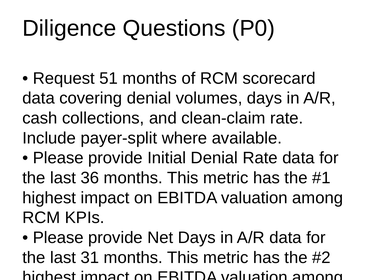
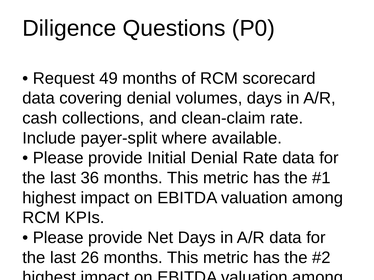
51: 51 -> 49
31: 31 -> 26
